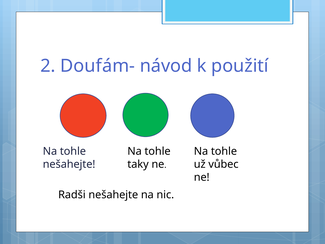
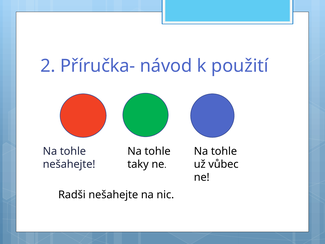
Doufám-: Doufám- -> Příručka-
